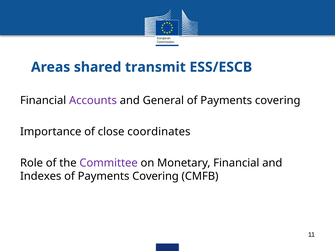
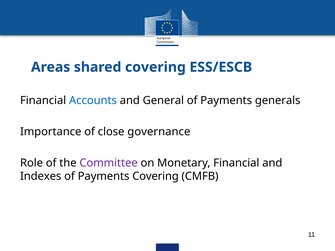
shared transmit: transmit -> covering
Accounts colour: purple -> blue
covering at (278, 100): covering -> generals
coordinates: coordinates -> governance
